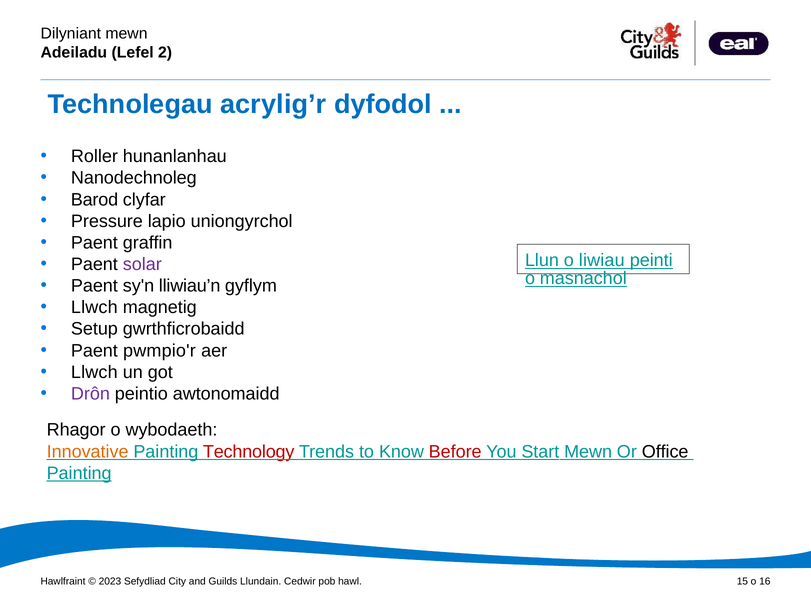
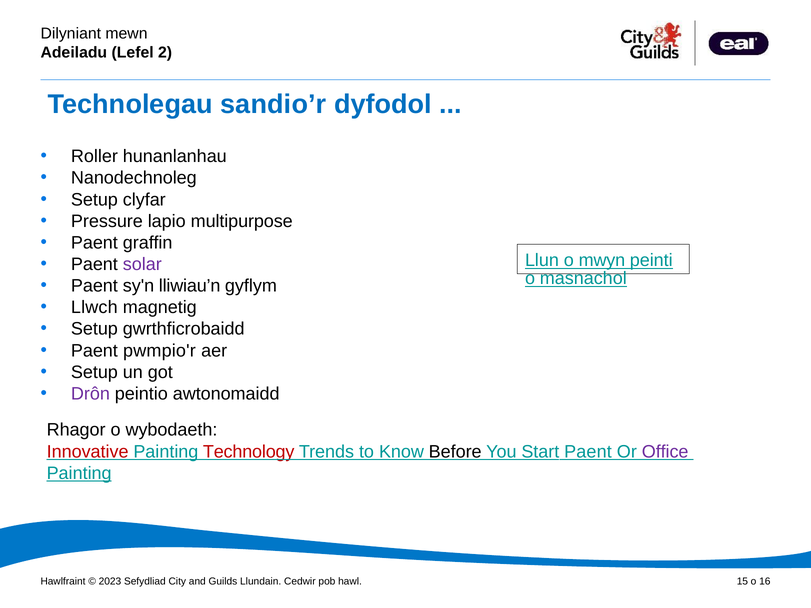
acrylig’r: acrylig’r -> sandio’r
Barod at (95, 200): Barod -> Setup
uniongyrchol: uniongyrchol -> multipurpose
liwiau: liwiau -> mwyn
Llwch at (94, 372): Llwch -> Setup
Innovative colour: orange -> red
Before colour: red -> black
Start Mewn: Mewn -> Paent
Office colour: black -> purple
